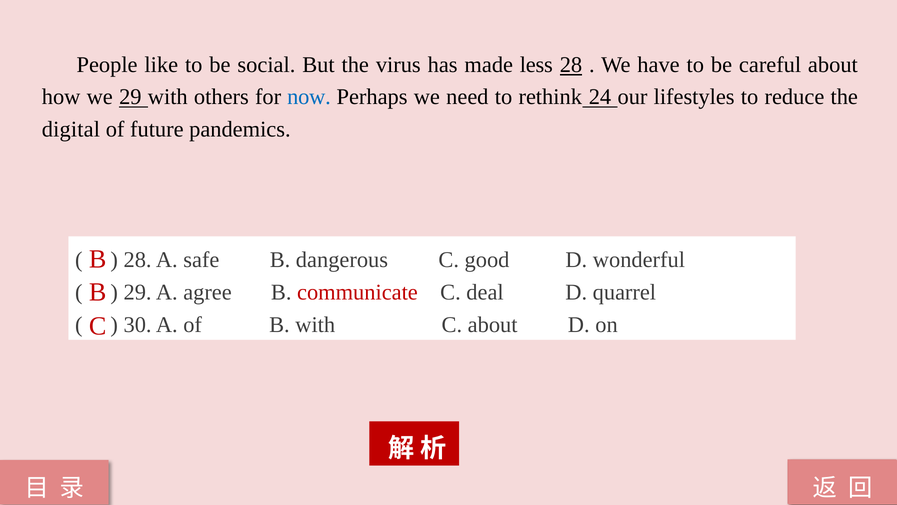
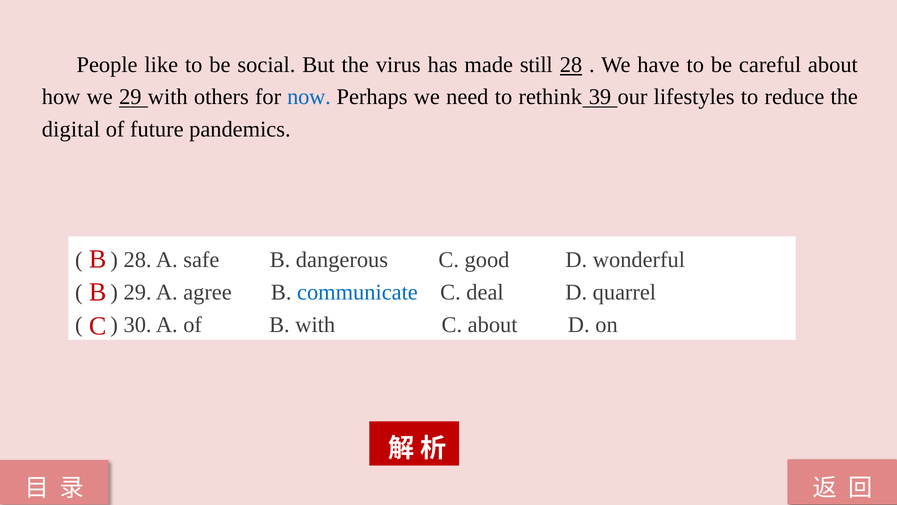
less: less -> still
24: 24 -> 39
communicate colour: red -> blue
